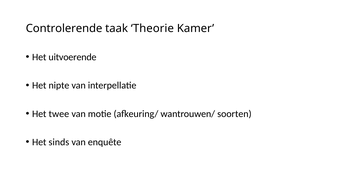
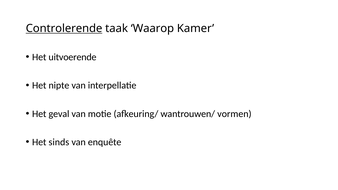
Controlerende underline: none -> present
Theorie: Theorie -> Waarop
twee: twee -> geval
soorten: soorten -> vormen
